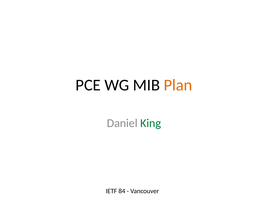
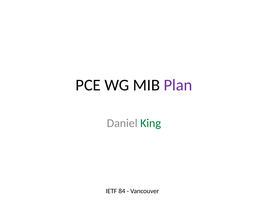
Plan colour: orange -> purple
